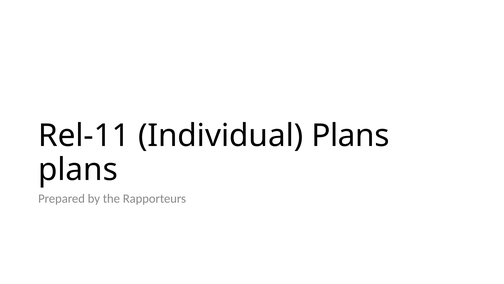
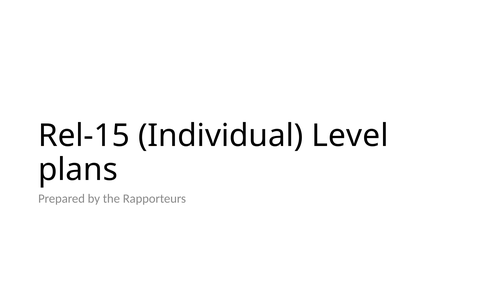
Rel-11: Rel-11 -> Rel-15
Individual Plans: Plans -> Level
